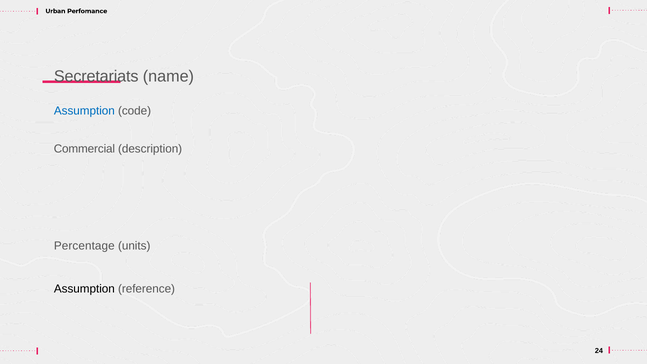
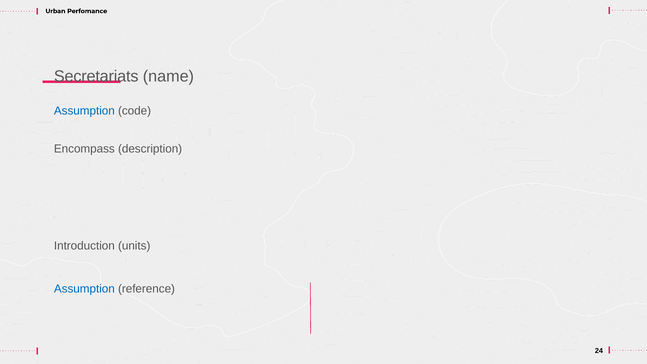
Commercial: Commercial -> Encompass
Percentage: Percentage -> Introduction
Assumption at (84, 289) colour: black -> blue
